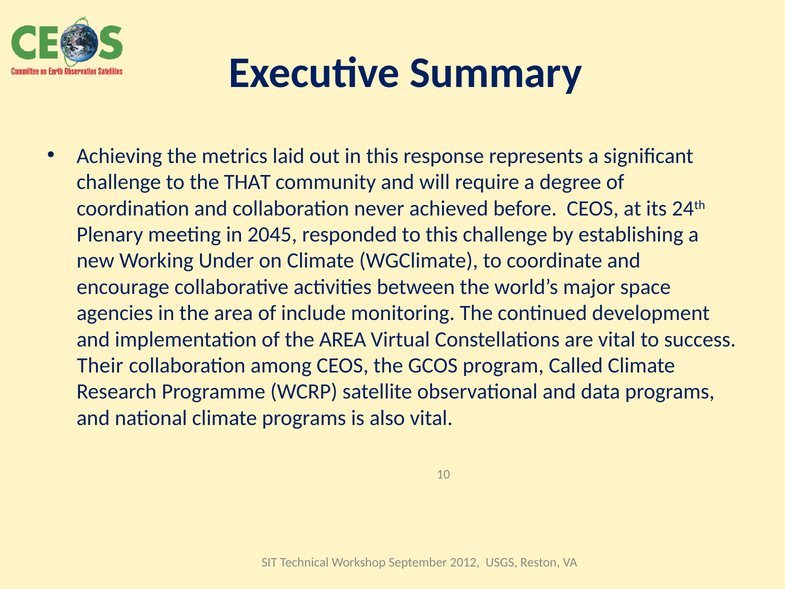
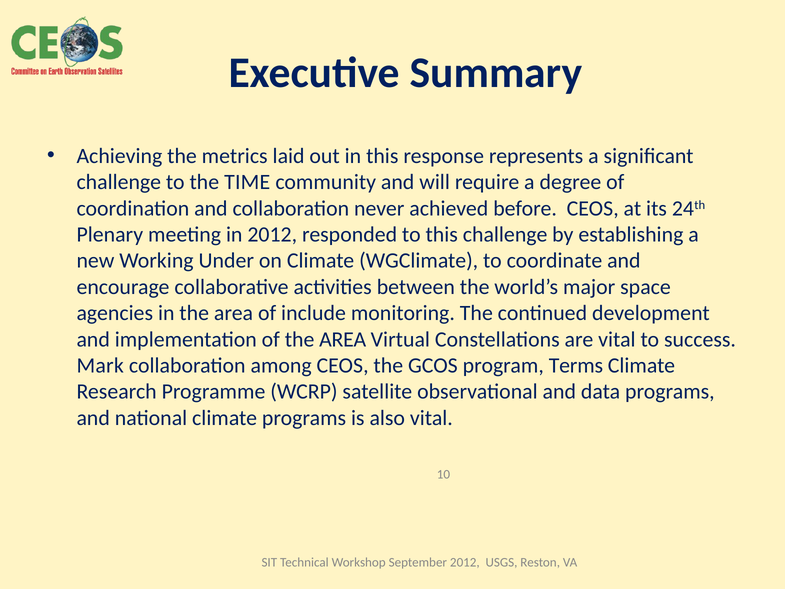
THAT: THAT -> TIME
in 2045: 2045 -> 2012
Their: Their -> Mark
Called: Called -> Terms
